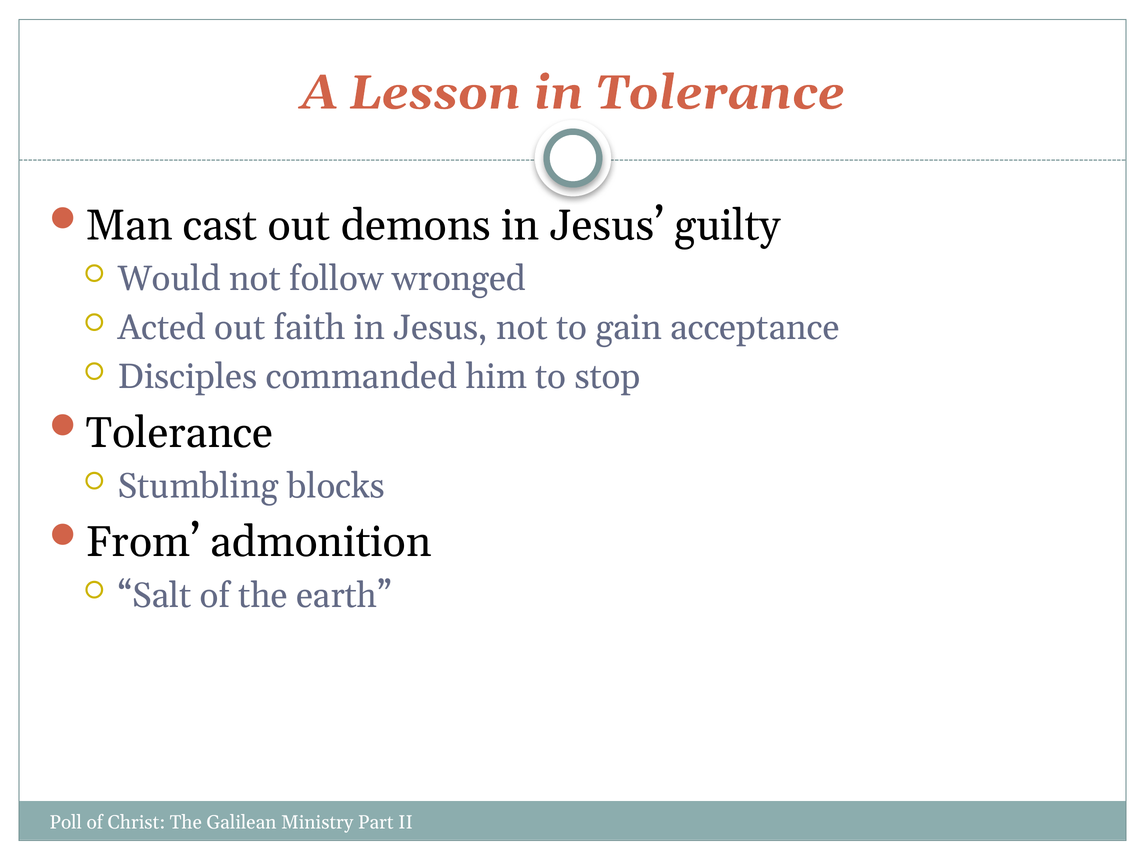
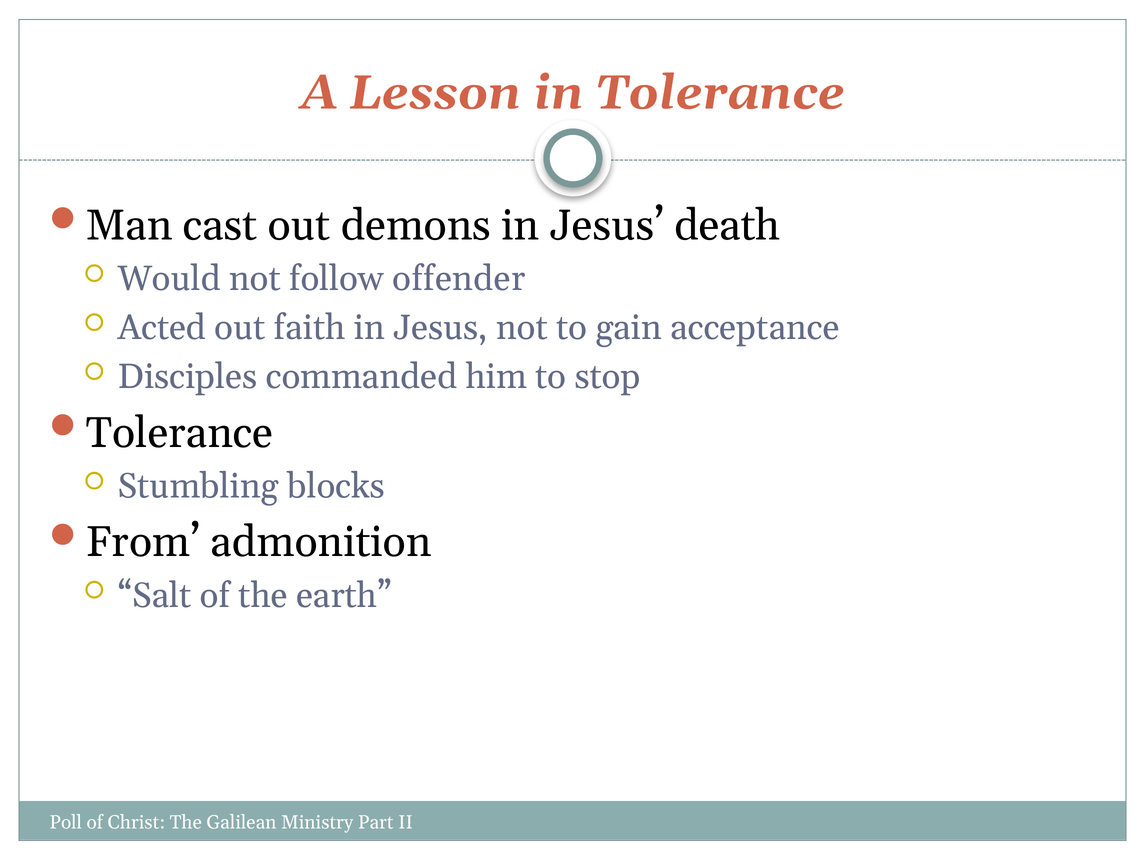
guilty: guilty -> death
wronged: wronged -> offender
